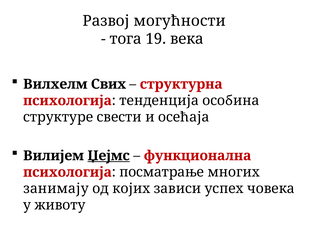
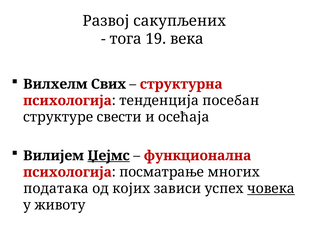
могућности: могућности -> сакупљених
особина: особина -> посебан
занимају: занимају -> података
човека underline: none -> present
